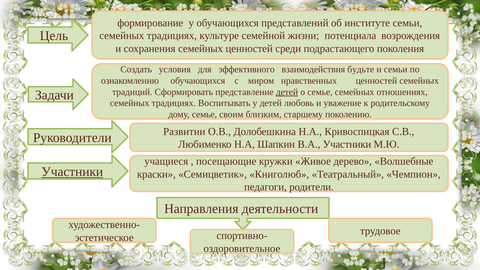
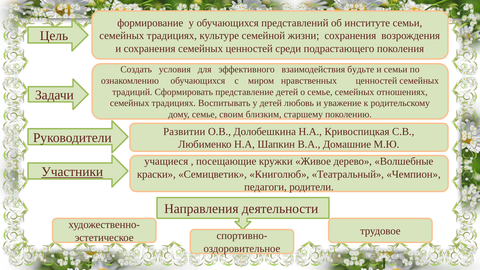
жизни потенциала: потенциала -> сохранения
детей at (287, 92) underline: present -> none
В.А Участники: Участники -> Домашние
